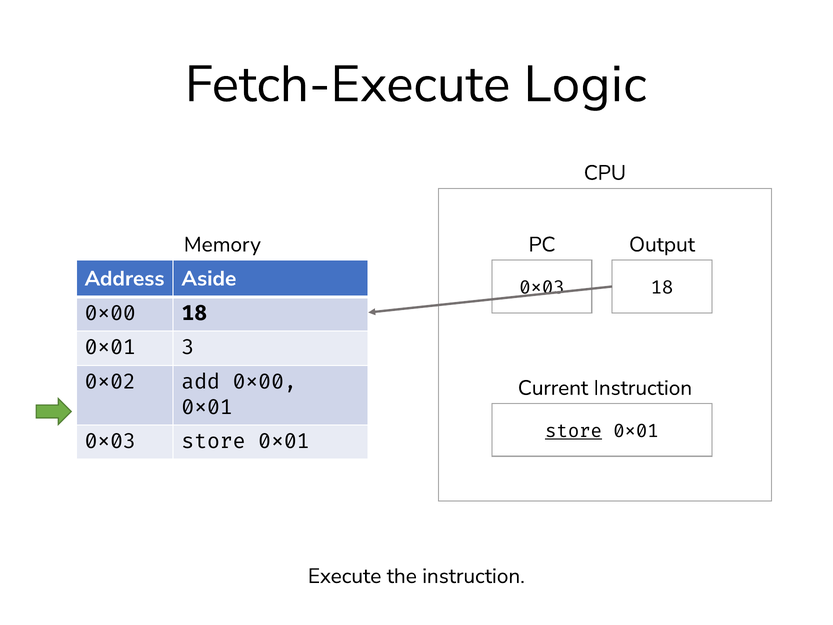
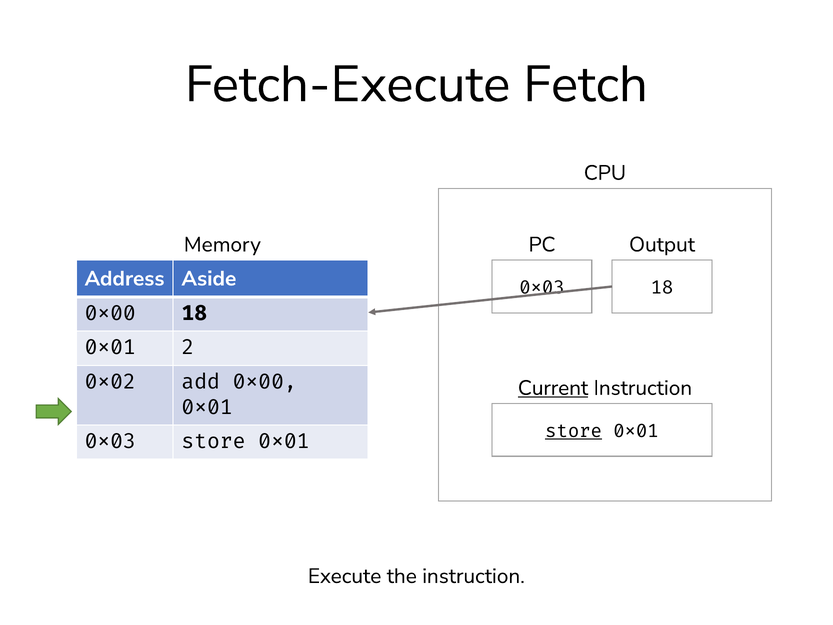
Logic: Logic -> Fetch
3: 3 -> 2
Current underline: none -> present
